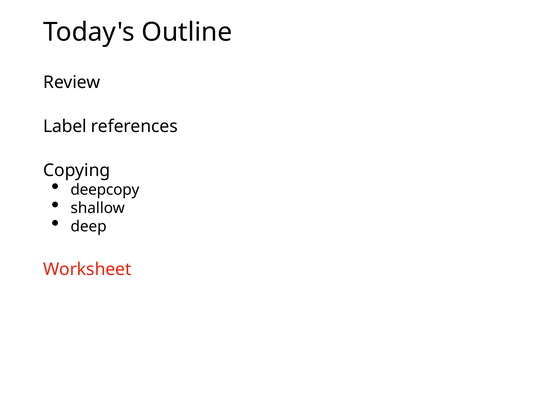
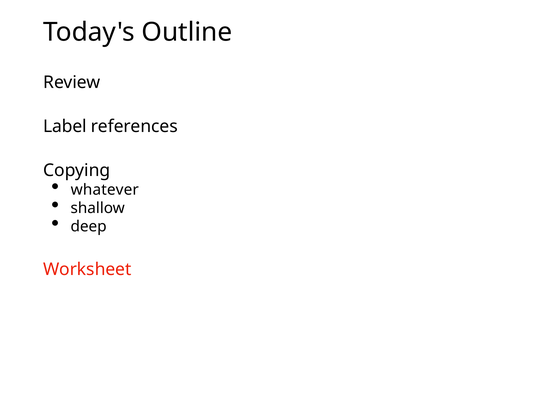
deepcopy: deepcopy -> whatever
